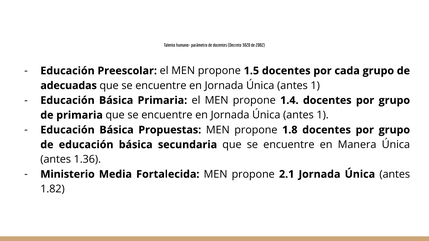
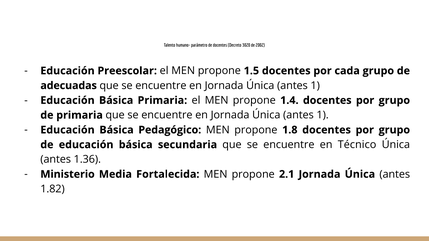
Propuestas: Propuestas -> Pedagógico
Manera: Manera -> Técnico
